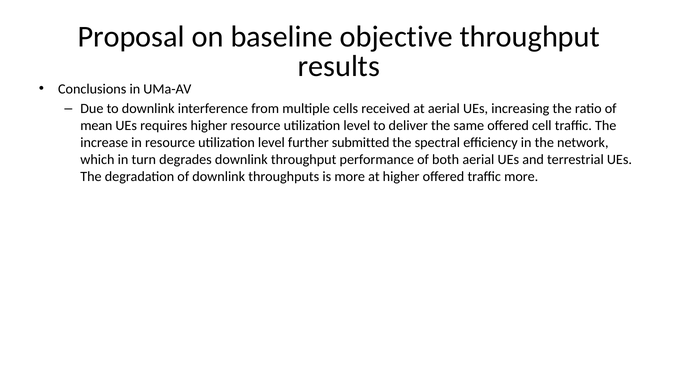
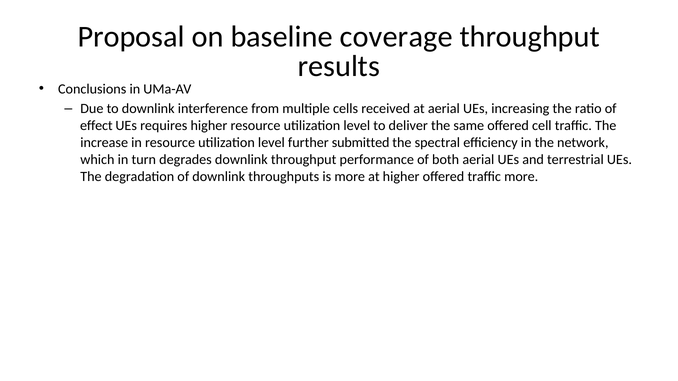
objective: objective -> coverage
mean: mean -> effect
